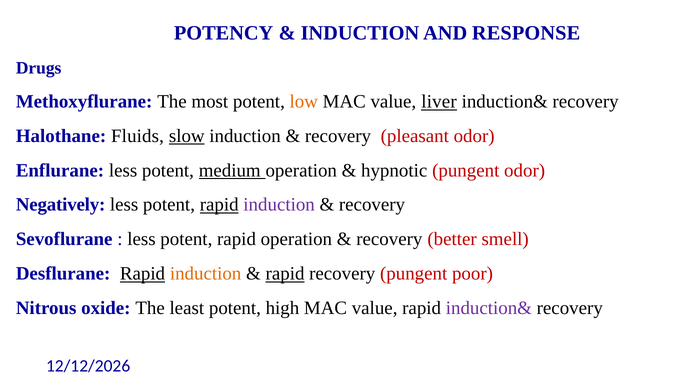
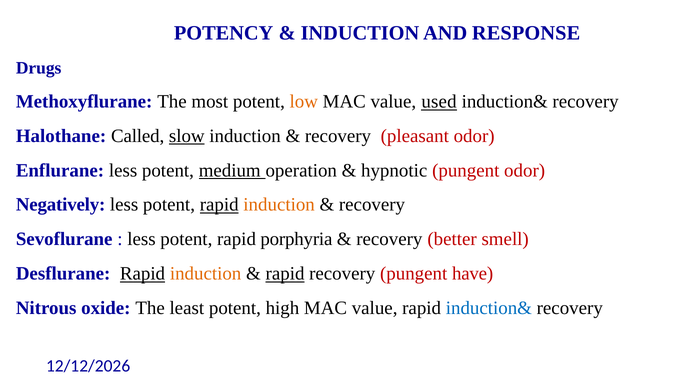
liver: liver -> used
Fluids: Fluids -> Called
induction at (279, 205) colour: purple -> orange
rapid operation: operation -> porphyria
poor: poor -> have
induction& at (489, 308) colour: purple -> blue
